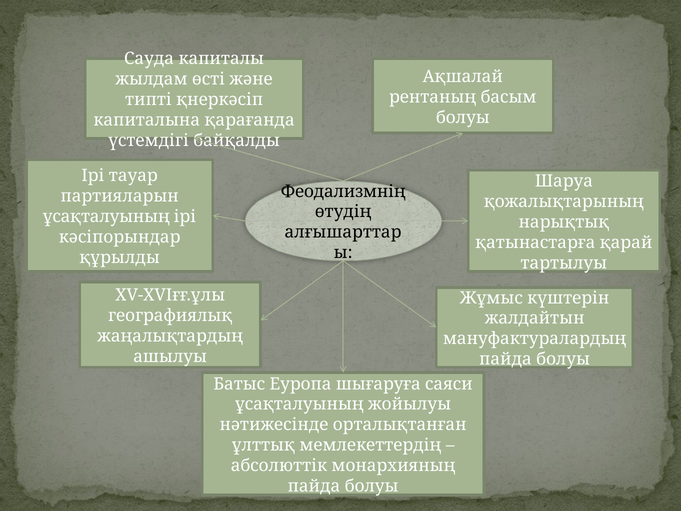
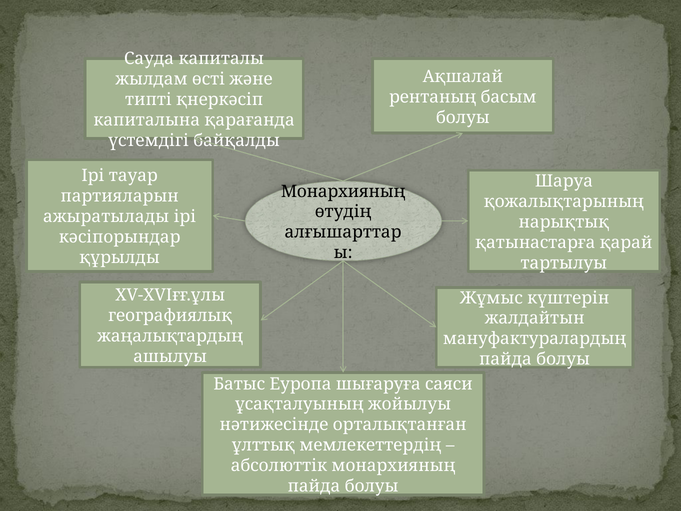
Феодализмнің at (343, 191): Феодализмнің -> Монархияның
ұсақталуының at (106, 217): ұсақталуының -> ажыратылады
